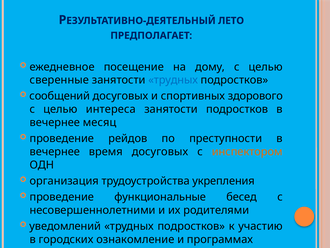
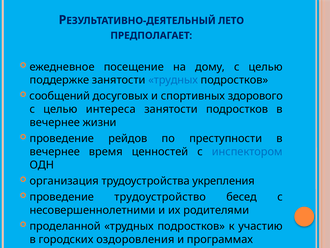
сверенные: сверенные -> поддержке
месяц: месяц -> жизни
время досуговых: досуговых -> ценностей
инспектором colour: orange -> blue
функциональные: функциональные -> трудоустройство
уведомлений: уведомлений -> проделанной
ознакомление: ознакомление -> оздоровления
